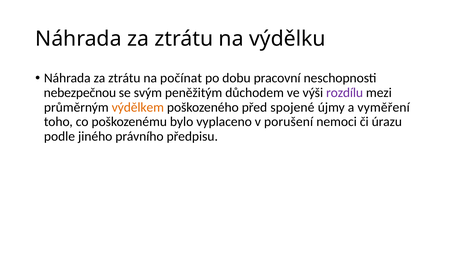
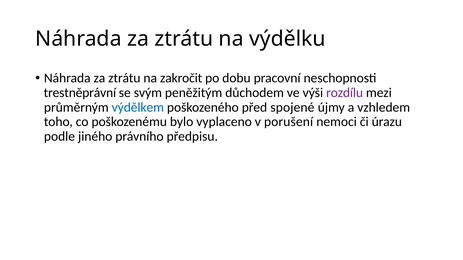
počínat: počínat -> zakročit
nebezpečnou: nebezpečnou -> trestněprávní
výdělkem colour: orange -> blue
vyměření: vyměření -> vzhledem
